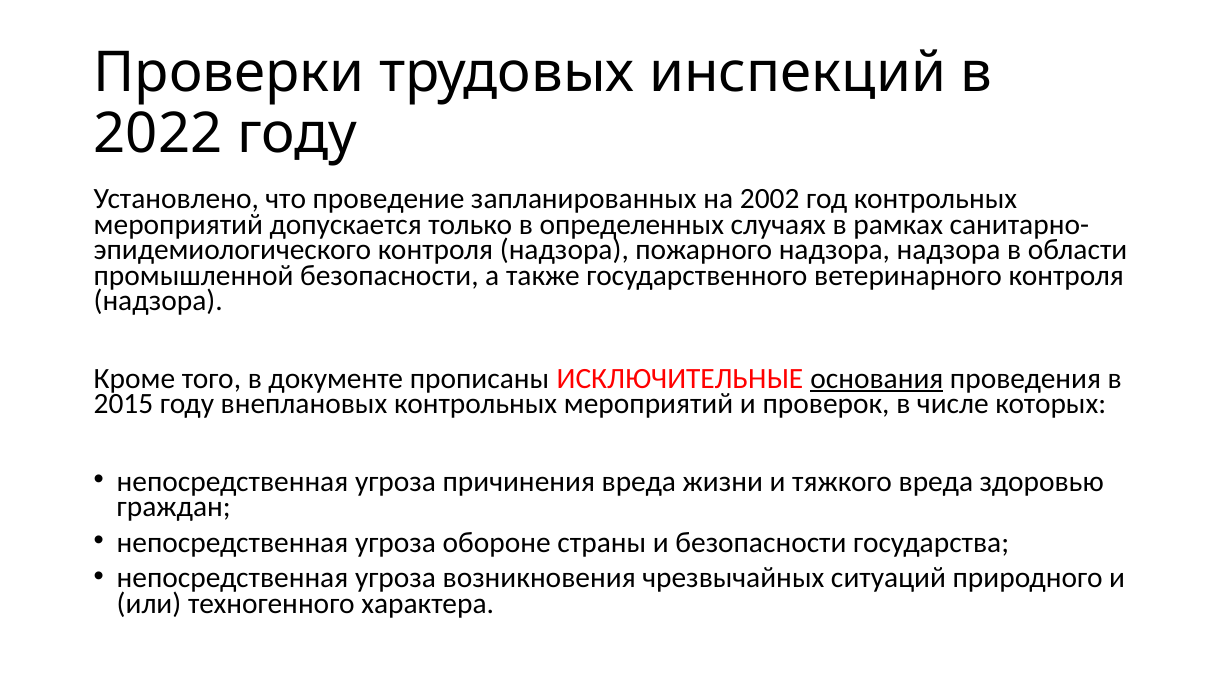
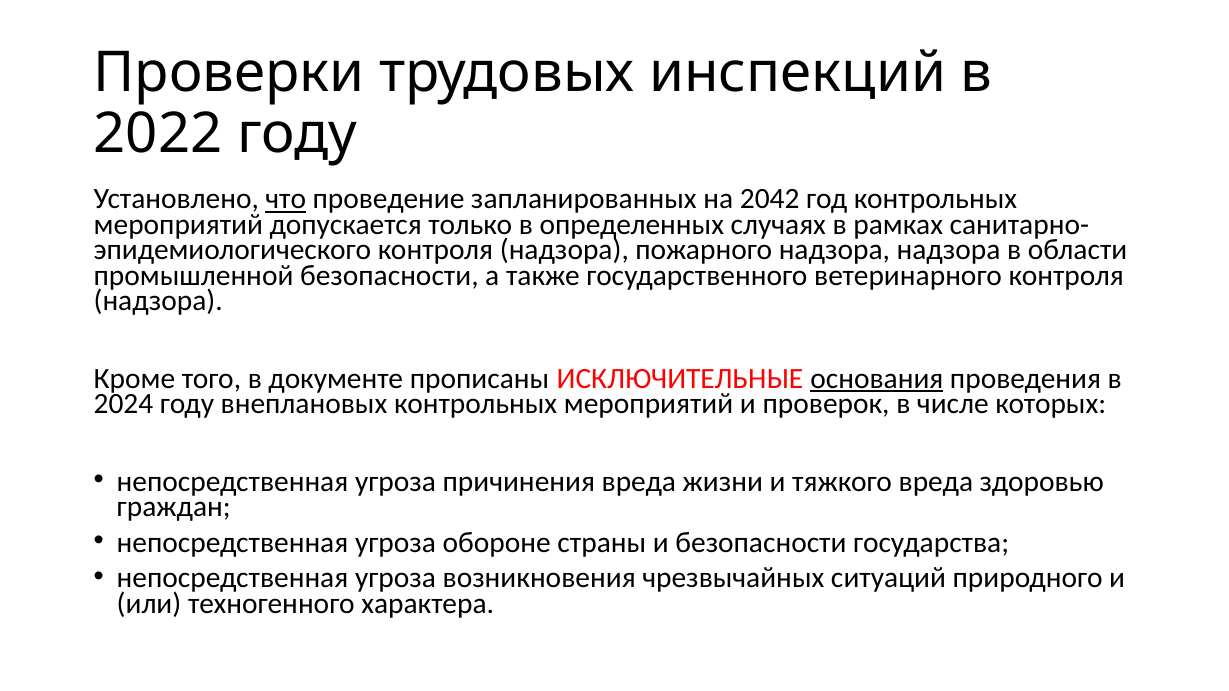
что underline: none -> present
2002: 2002 -> 2042
2015: 2015 -> 2024
